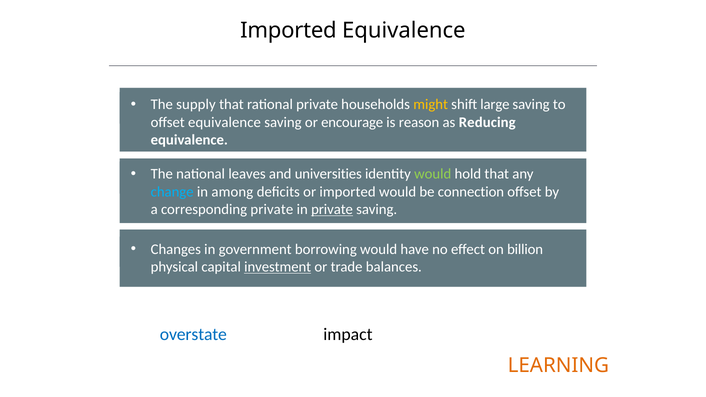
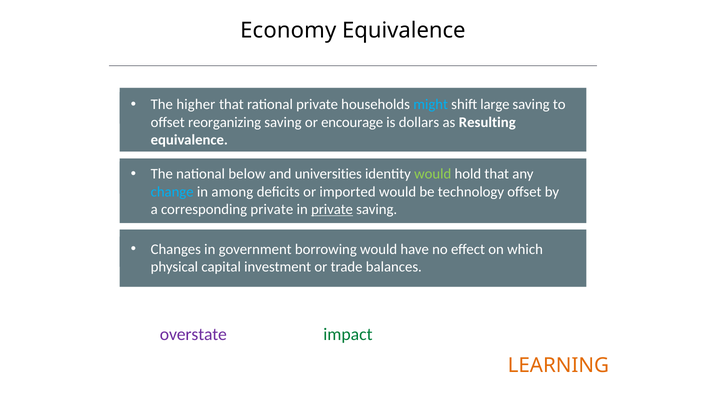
Imported at (288, 30): Imported -> Economy
supply: supply -> higher
might colour: yellow -> light blue
offset equivalence: equivalence -> reorganizing
reason: reason -> dollars
Reducing: Reducing -> Resulting
leaves: leaves -> below
connection: connection -> technology
billion: billion -> which
investment underline: present -> none
overstate colour: blue -> purple
impact colour: black -> green
